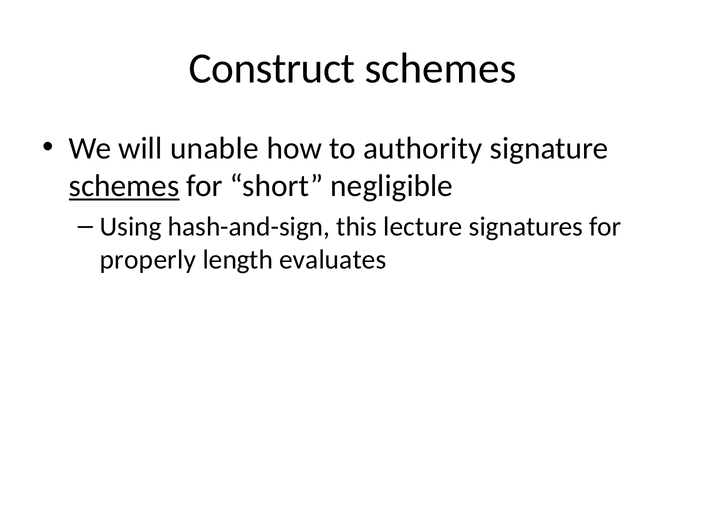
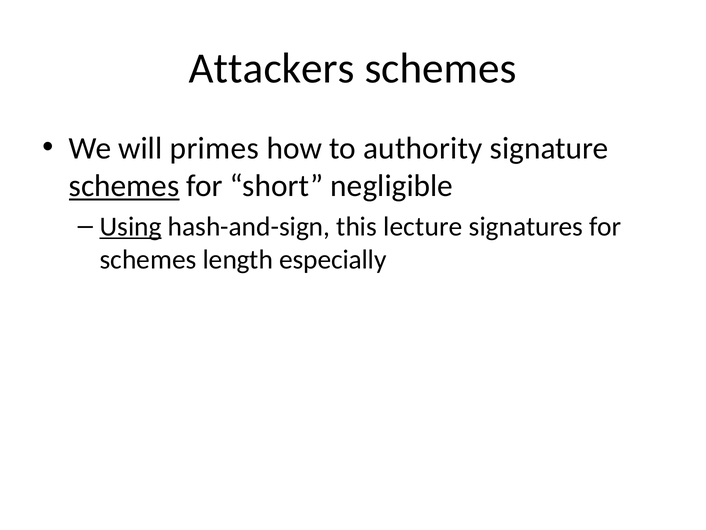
Construct: Construct -> Attackers
unable: unable -> primes
Using underline: none -> present
properly at (148, 259): properly -> schemes
evaluates: evaluates -> especially
